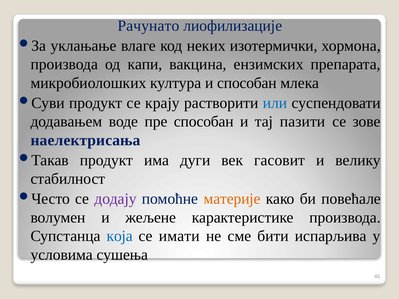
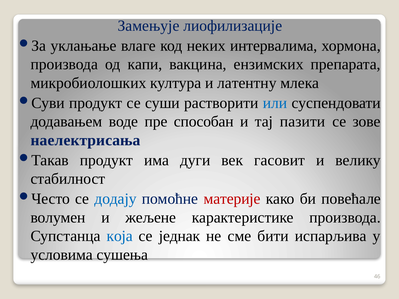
Рачунато: Рачунато -> Замењује
изотермички: изотермички -> интервалима
и способан: способан -> латентну
крају: крају -> суши
додају colour: purple -> blue
материје colour: orange -> red
имати: имати -> једнак
